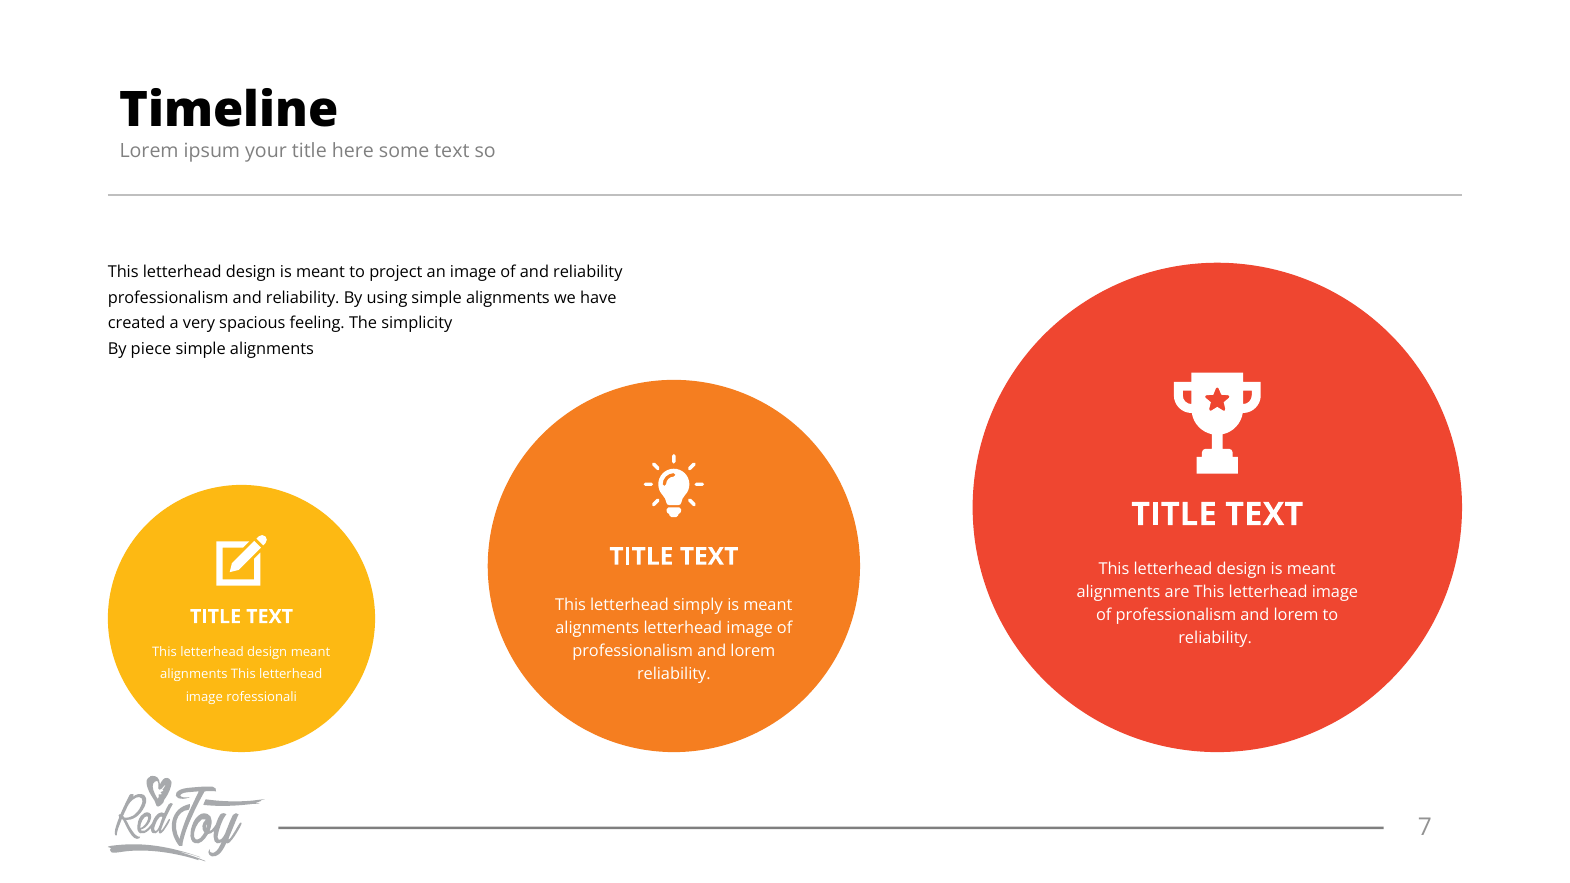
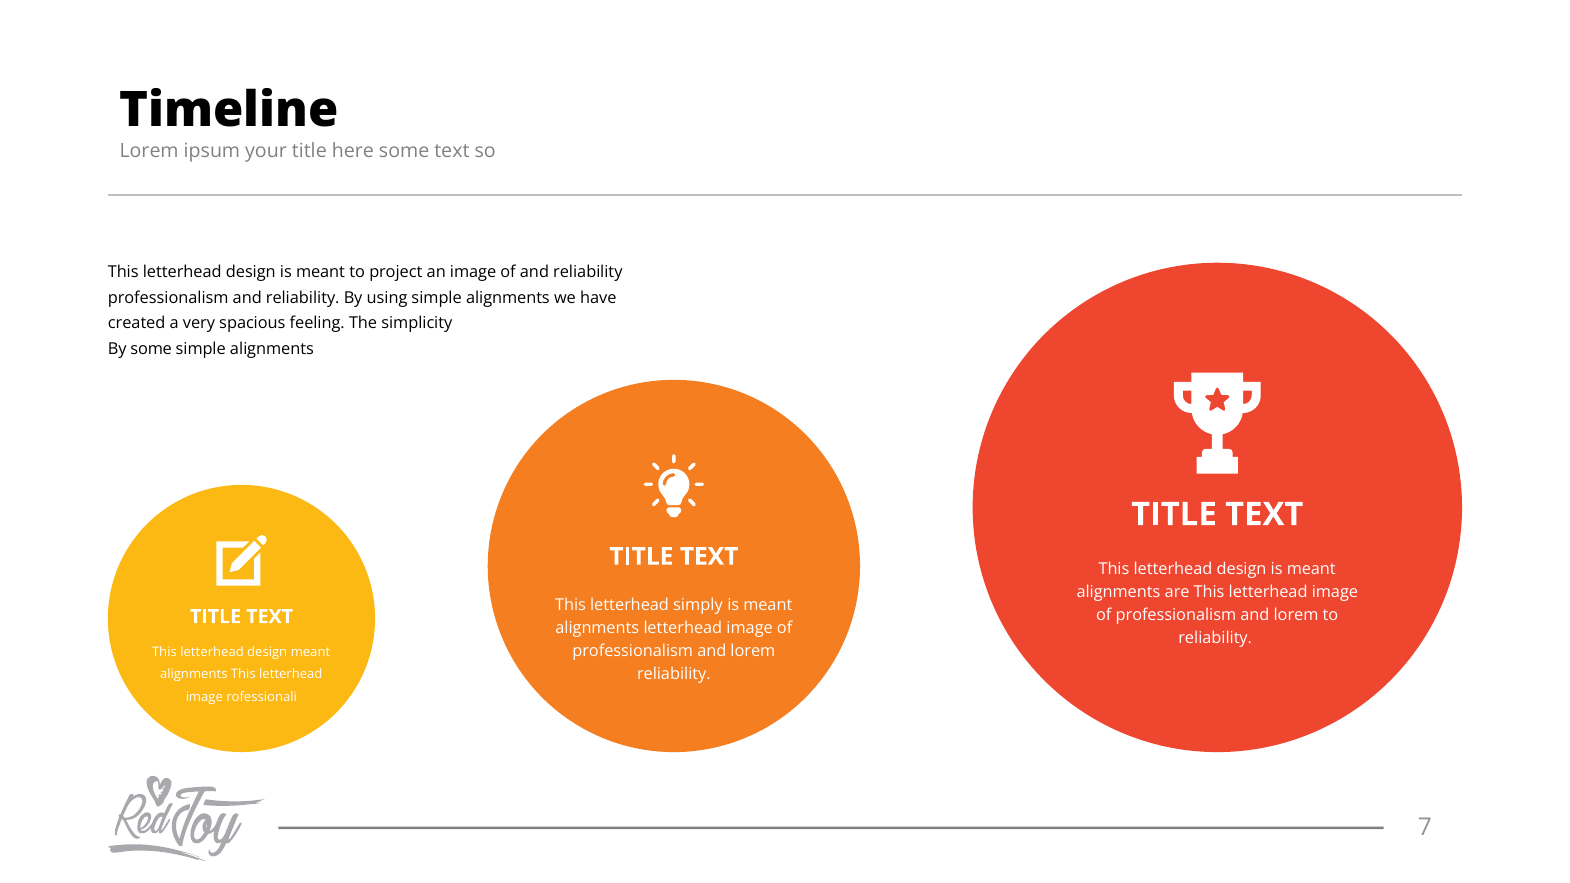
By piece: piece -> some
